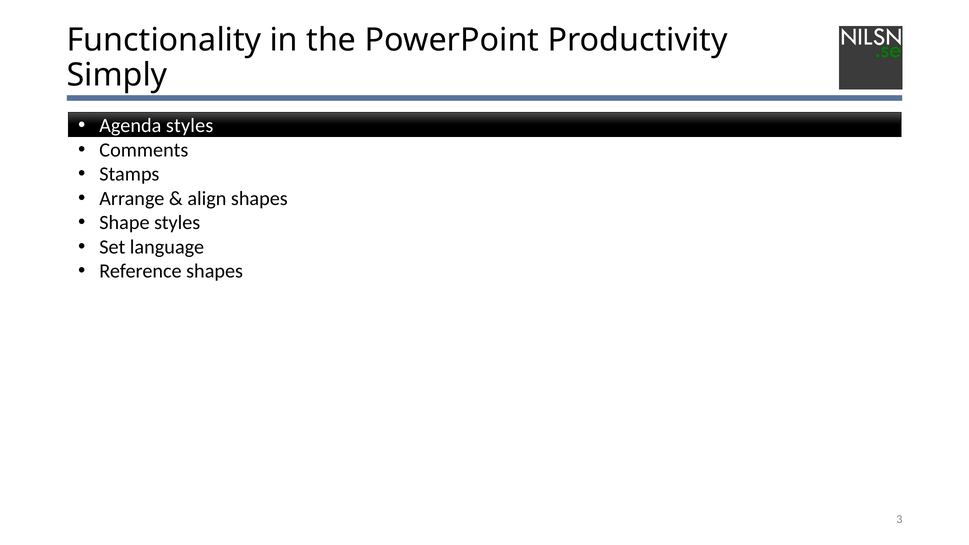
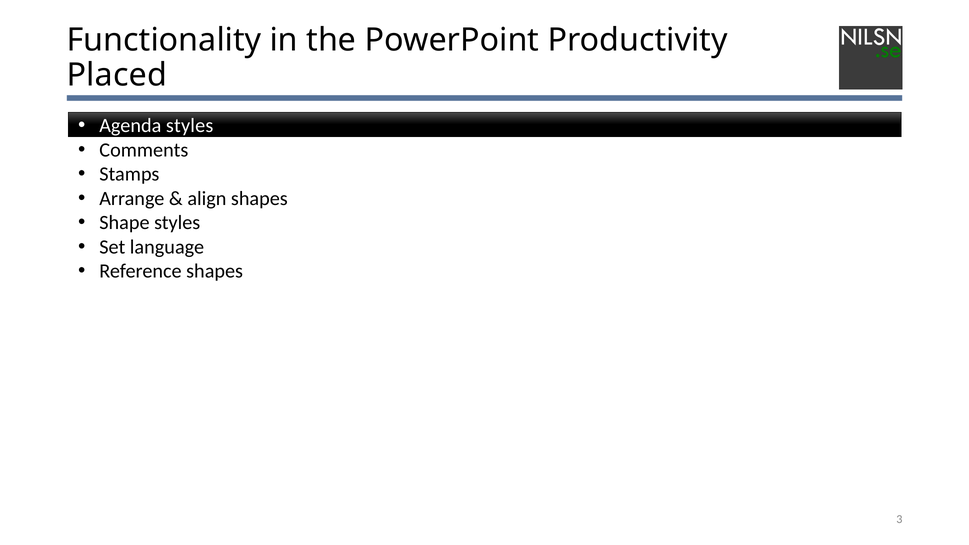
Simply: Simply -> Placed
